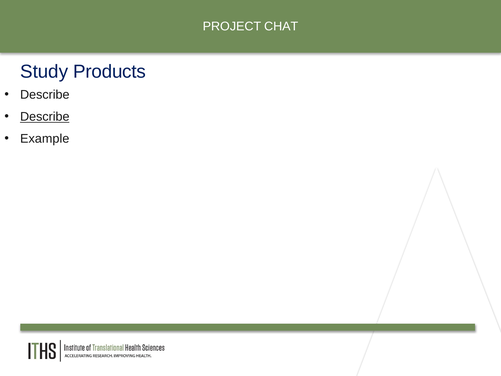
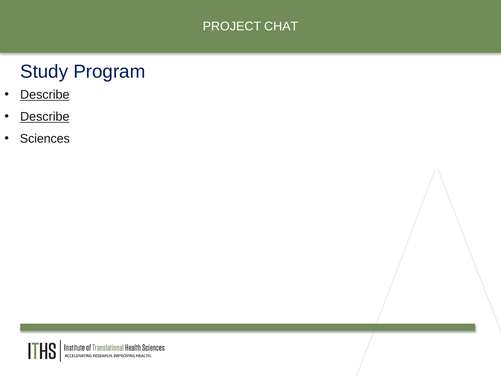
Products: Products -> Program
Describe at (45, 95) underline: none -> present
Example: Example -> Sciences
